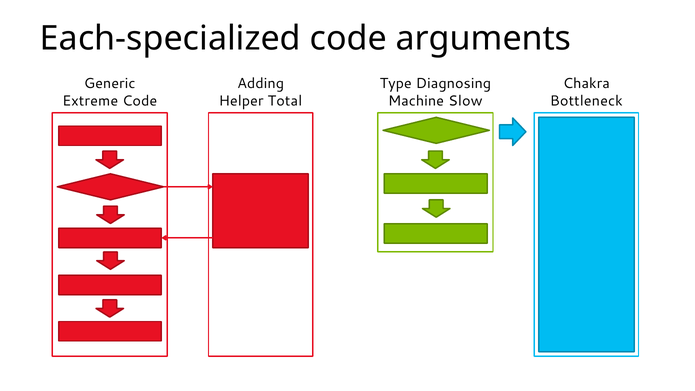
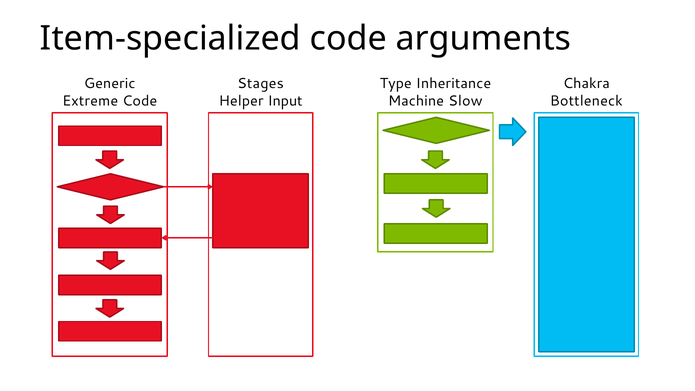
Each-specialized: Each-specialized -> Item-specialized
Adding: Adding -> Stages
Diagnosing: Diagnosing -> Inheritance
Total: Total -> Input
